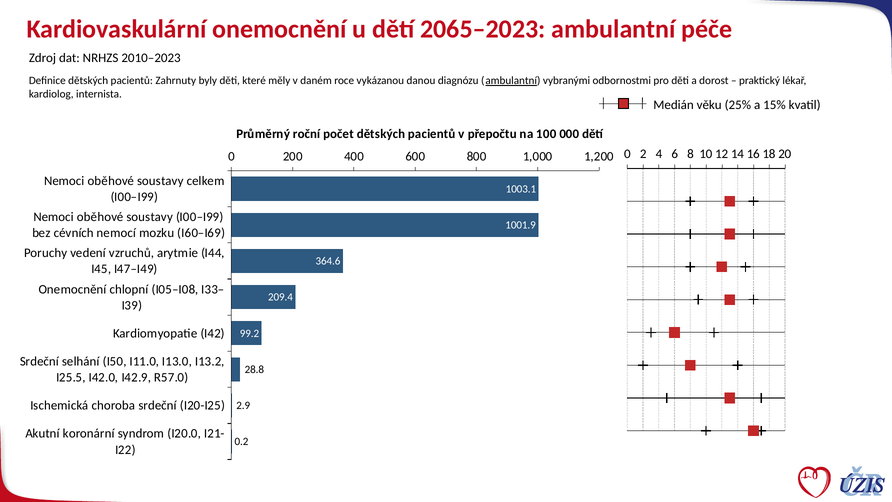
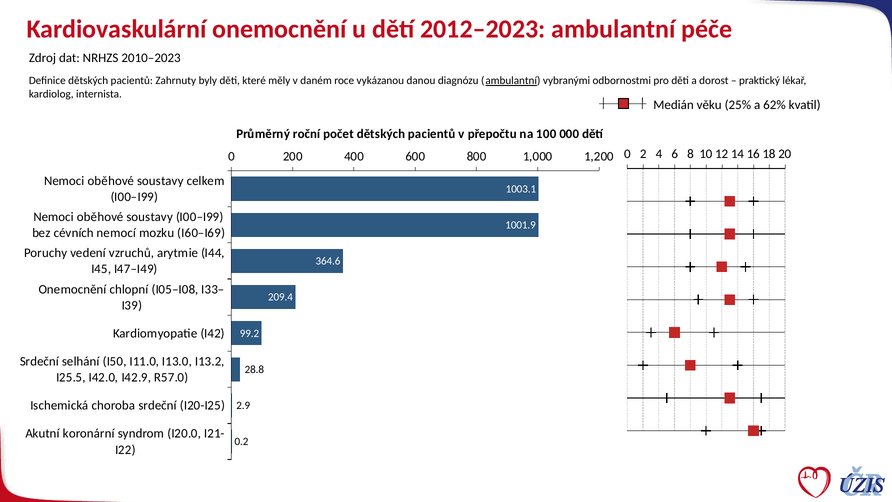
2065–2023: 2065–2023 -> 2012–2023
15%: 15% -> 62%
